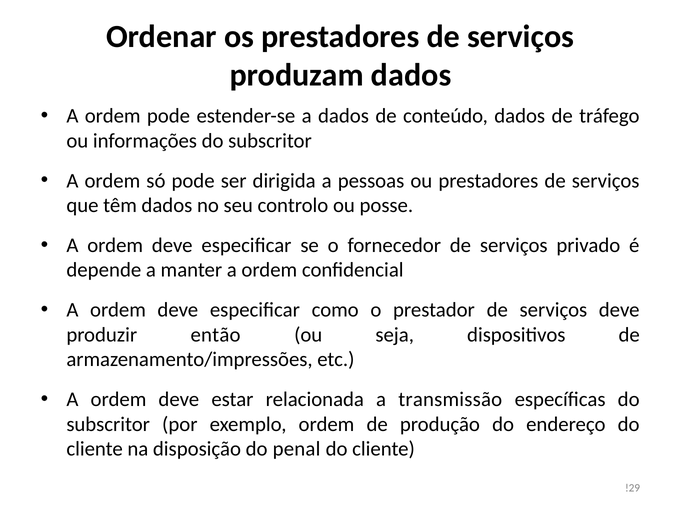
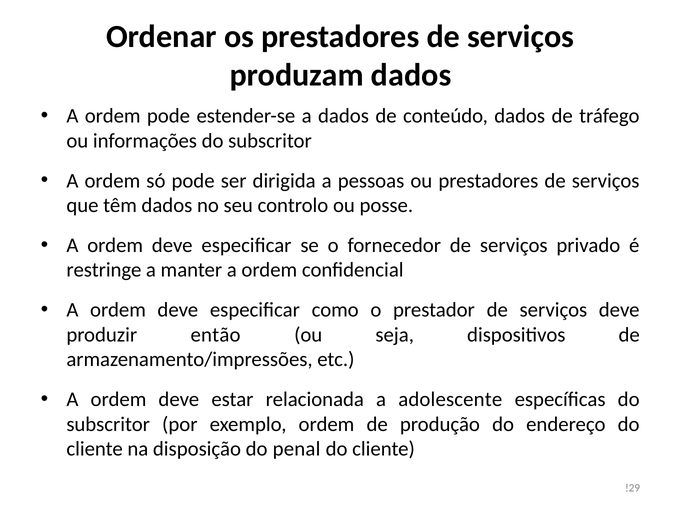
depende: depende -> restringe
transmissão: transmissão -> adolescente
